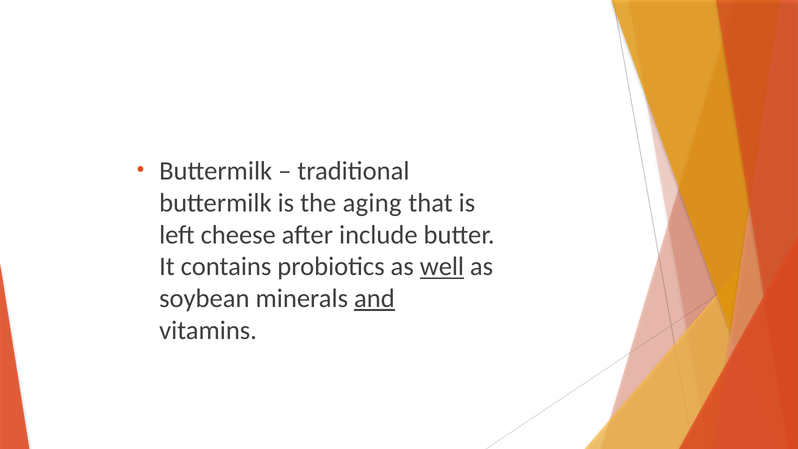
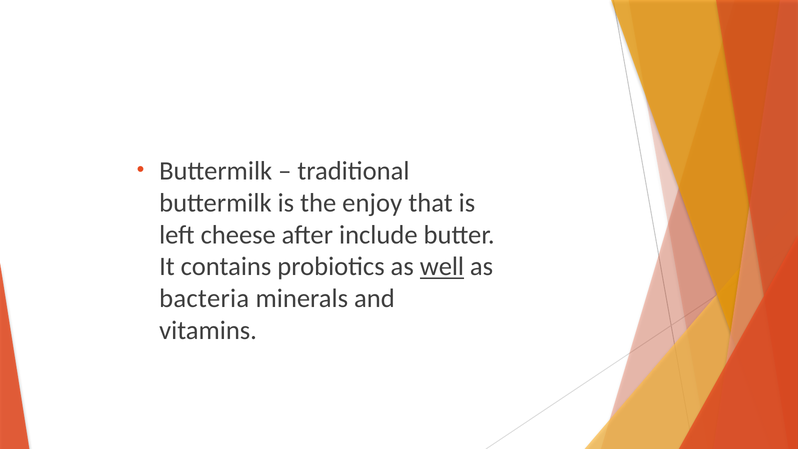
aging: aging -> enjoy
soybean: soybean -> bacteria
and underline: present -> none
